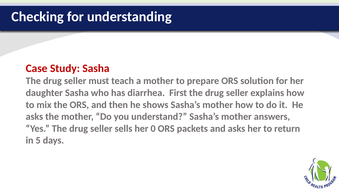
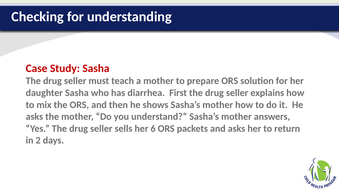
0: 0 -> 6
5: 5 -> 2
